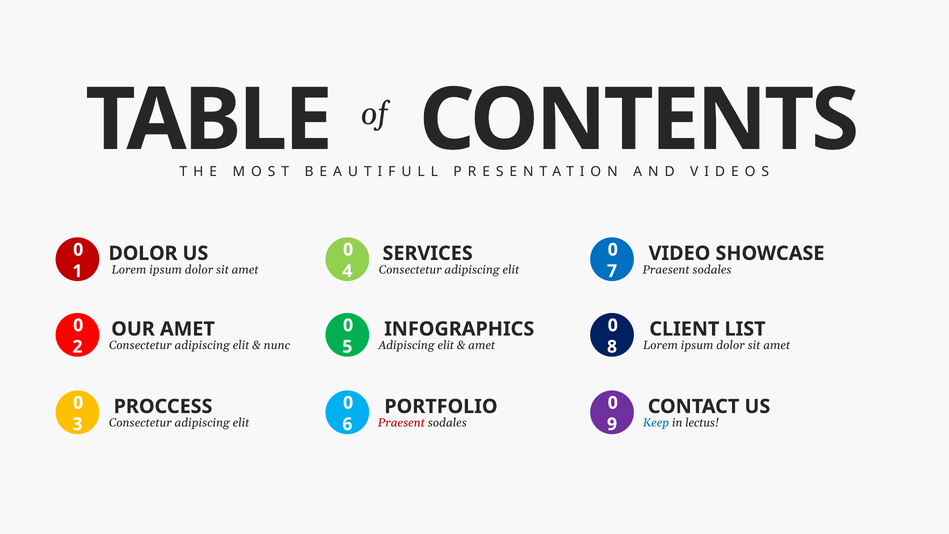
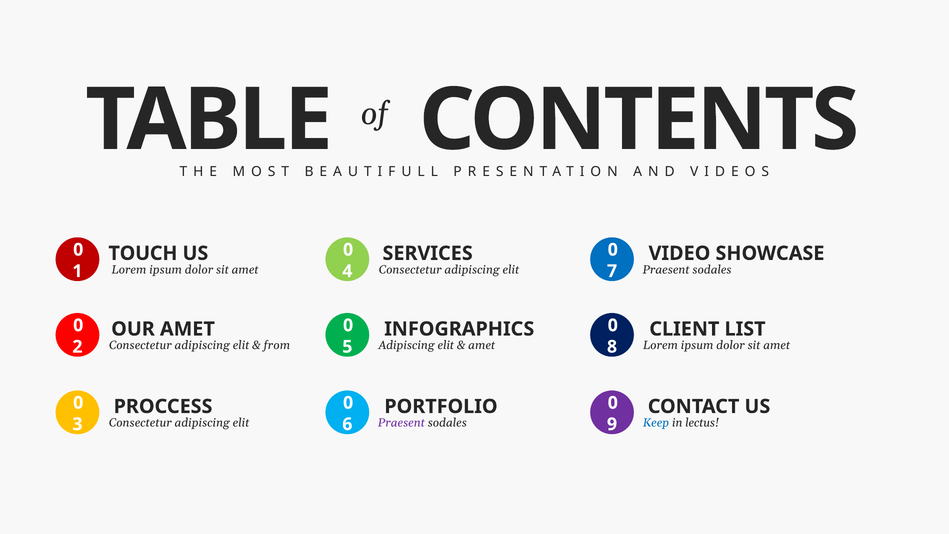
DOLOR at (143, 253): DOLOR -> TOUCH
nunc: nunc -> from
Praesent at (402, 423) colour: red -> purple
